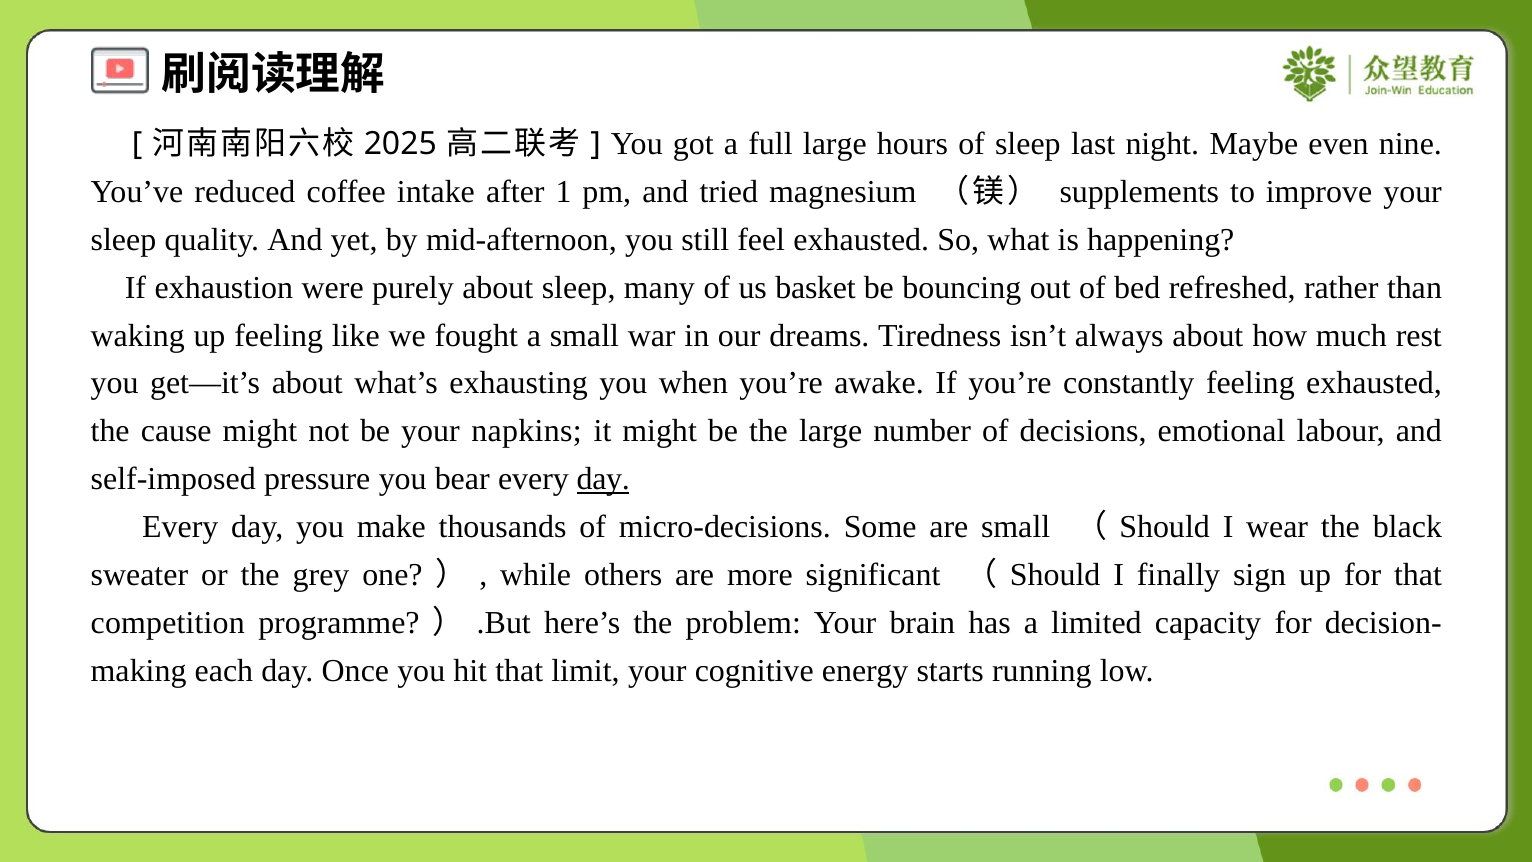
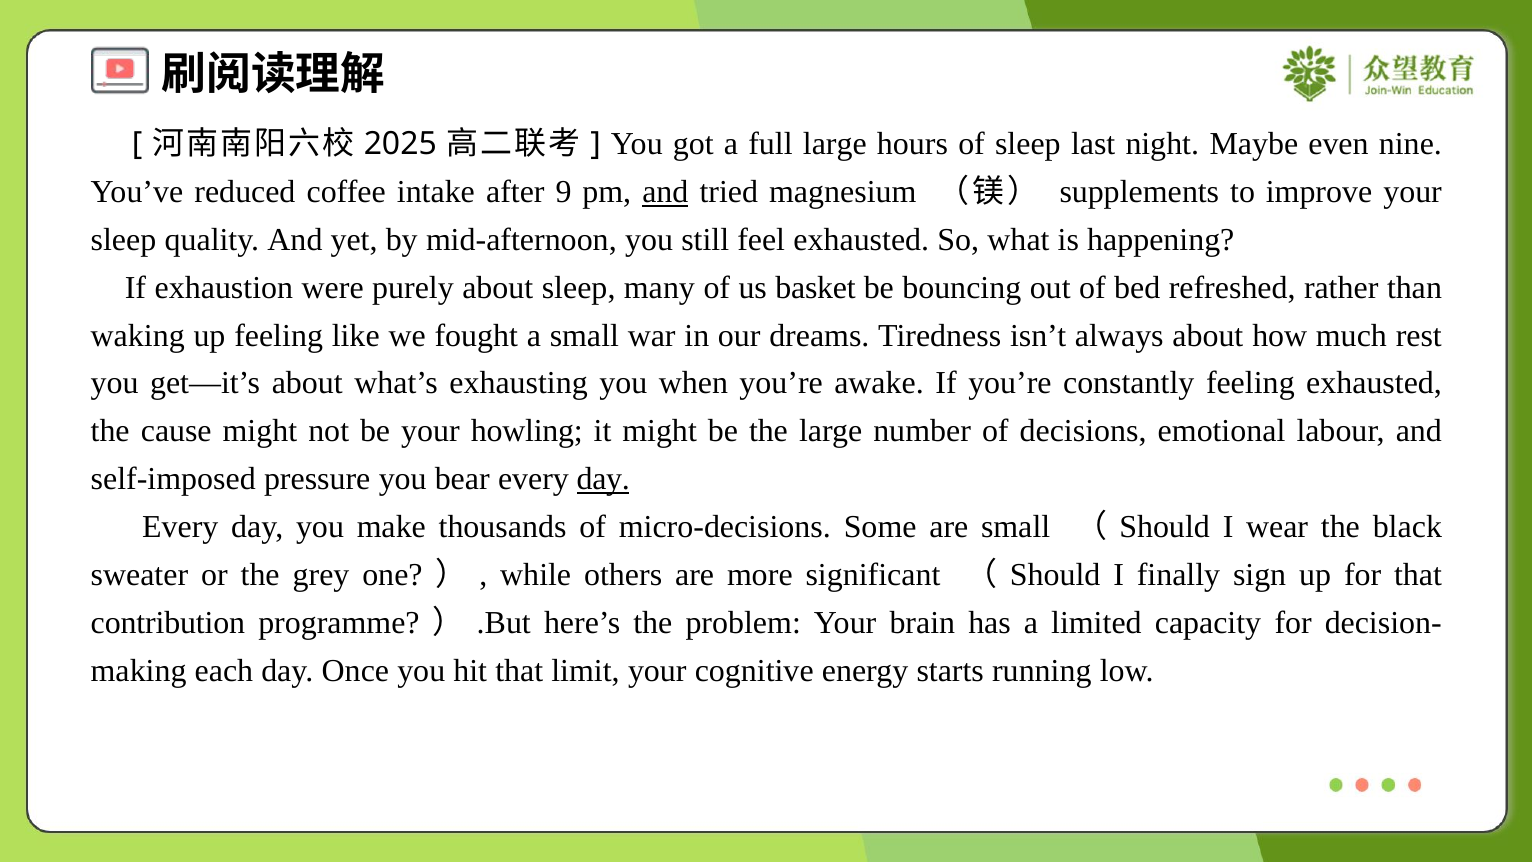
1: 1 -> 9
and at (665, 192) underline: none -> present
napkins: napkins -> howling
competition: competition -> contribution
